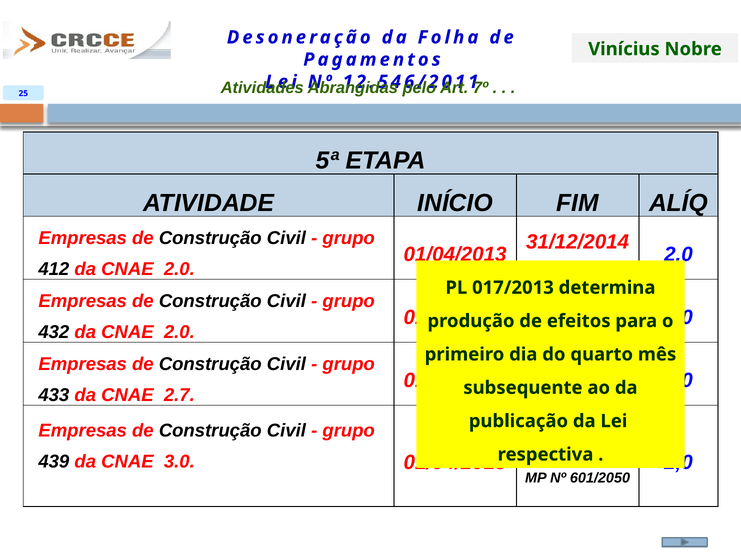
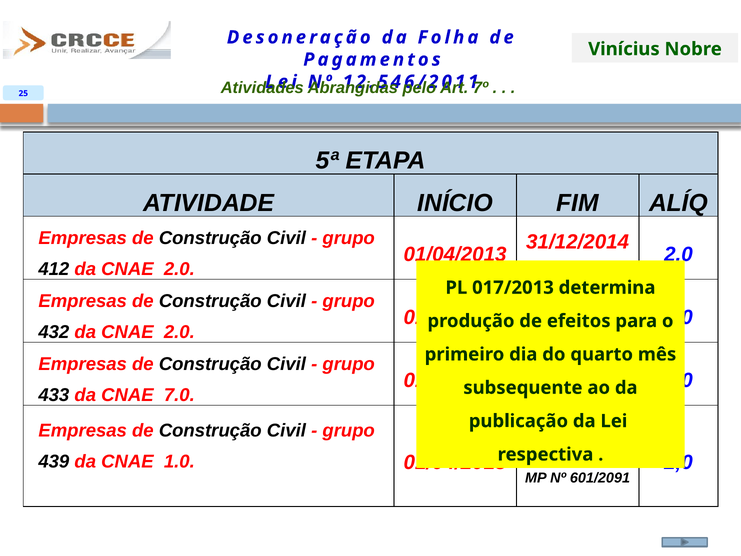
2.7: 2.7 -> 7.0
3.0: 3.0 -> 1.0
601/2050: 601/2050 -> 601/2091
